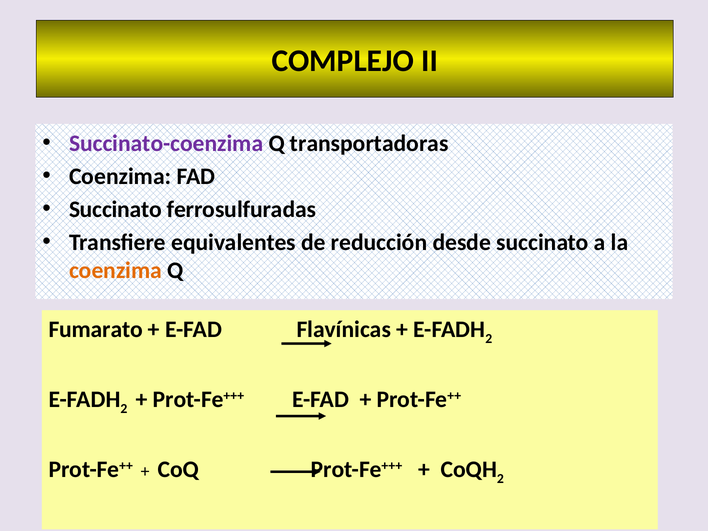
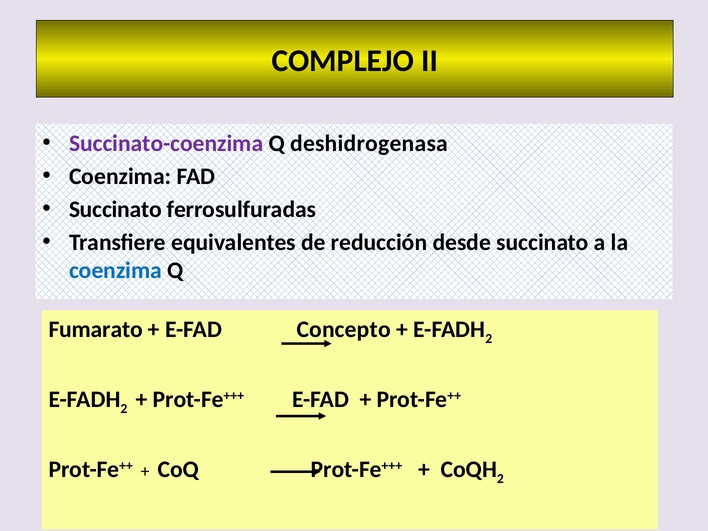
transportadoras: transportadoras -> deshidrogenasa
coenzima at (116, 271) colour: orange -> blue
Flavínicas: Flavínicas -> Concepto
